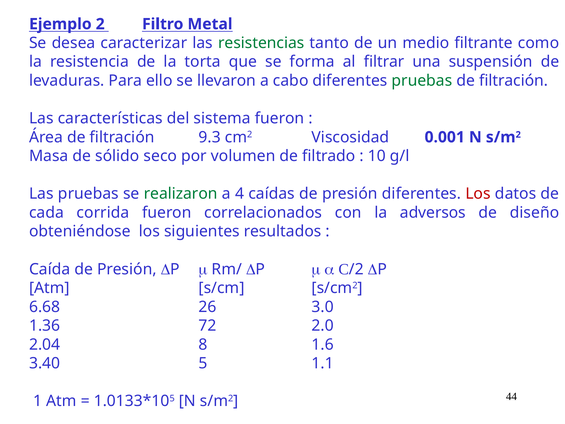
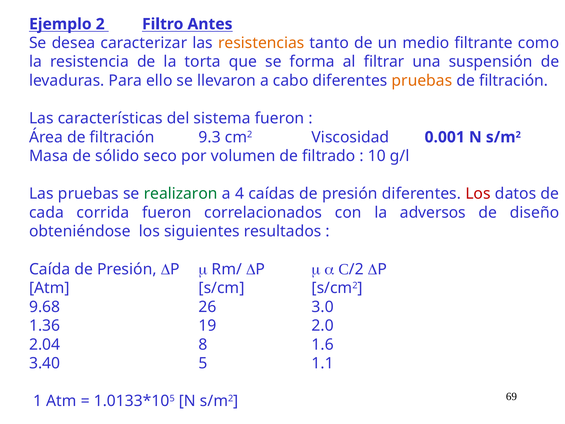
Metal: Metal -> Antes
resistencias colour: green -> orange
pruebas at (422, 81) colour: green -> orange
6.68: 6.68 -> 9.68
72: 72 -> 19
44: 44 -> 69
